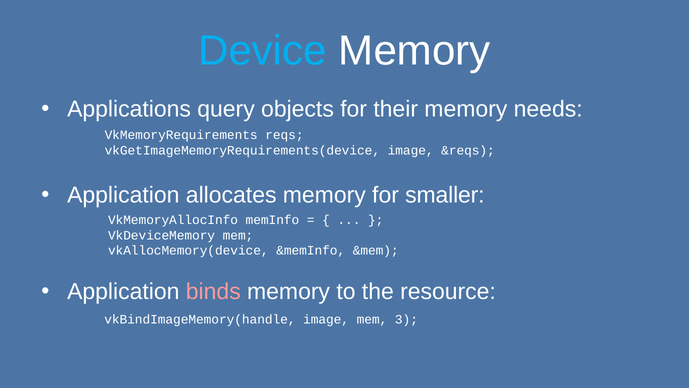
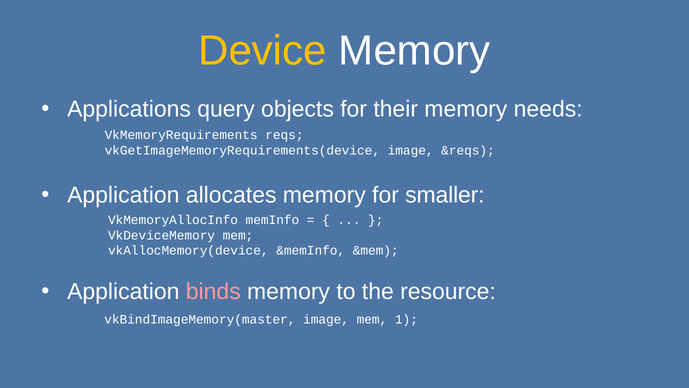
Device colour: light blue -> yellow
vkBindImageMemory(handle: vkBindImageMemory(handle -> vkBindImageMemory(master
3: 3 -> 1
